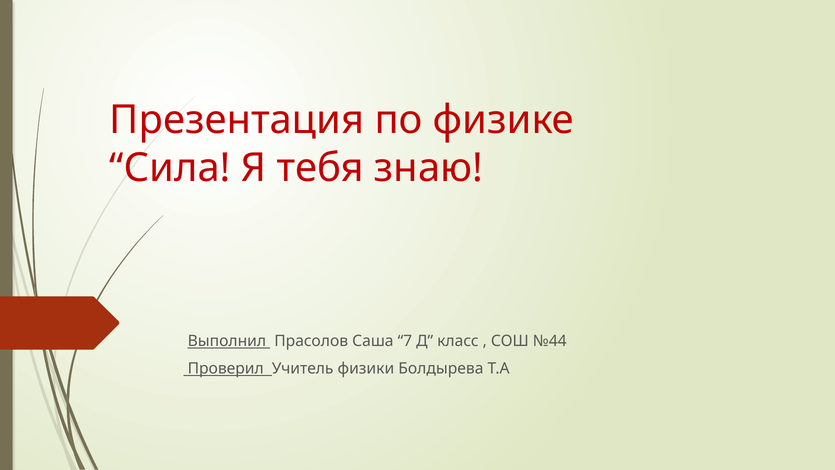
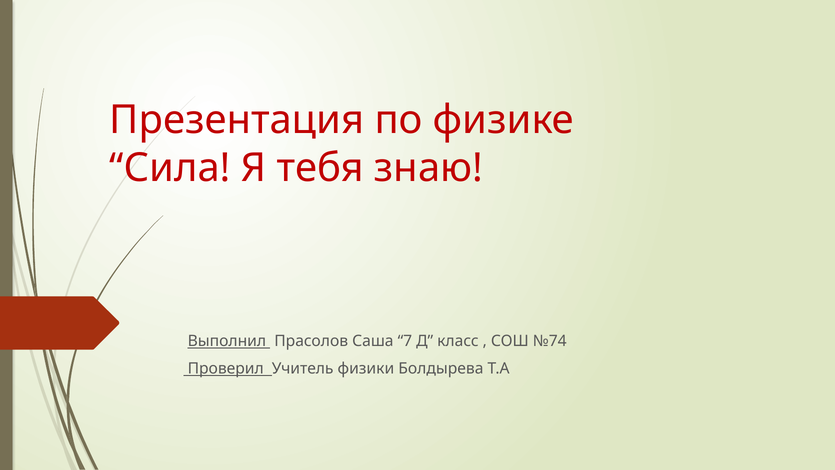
№44: №44 -> №74
